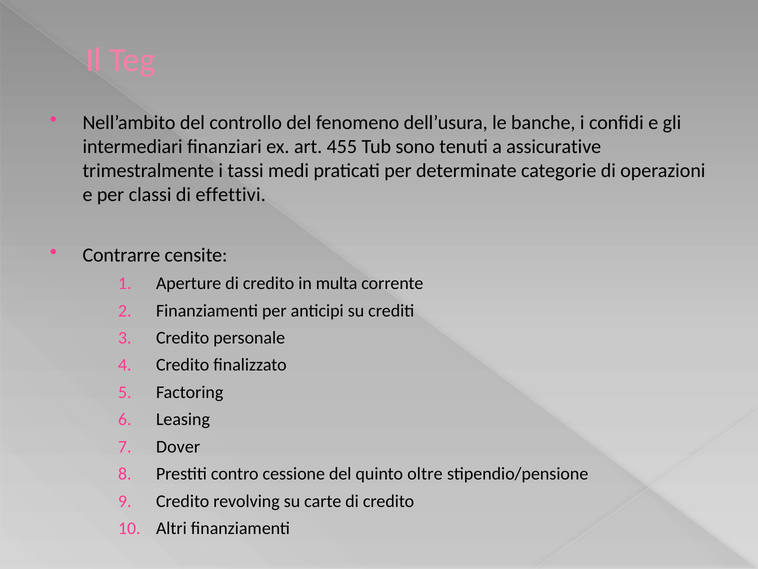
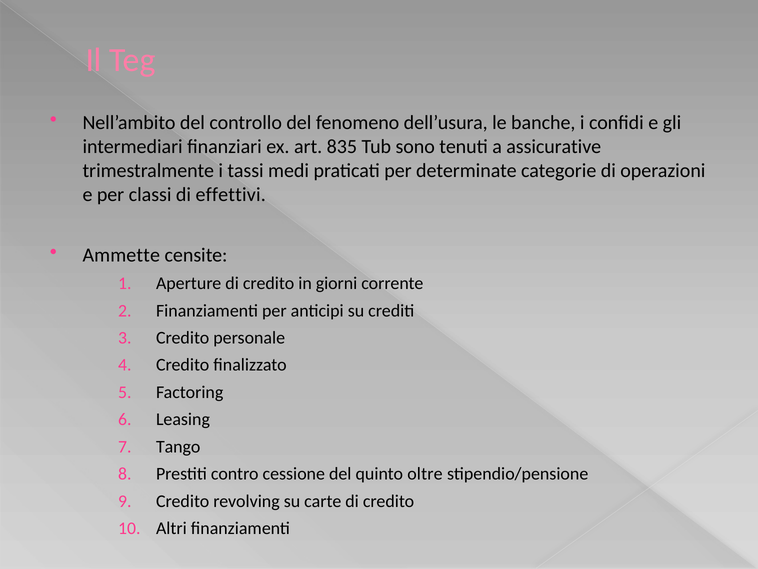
455: 455 -> 835
Contrarre: Contrarre -> Ammette
multa: multa -> giorni
Dover: Dover -> Tango
